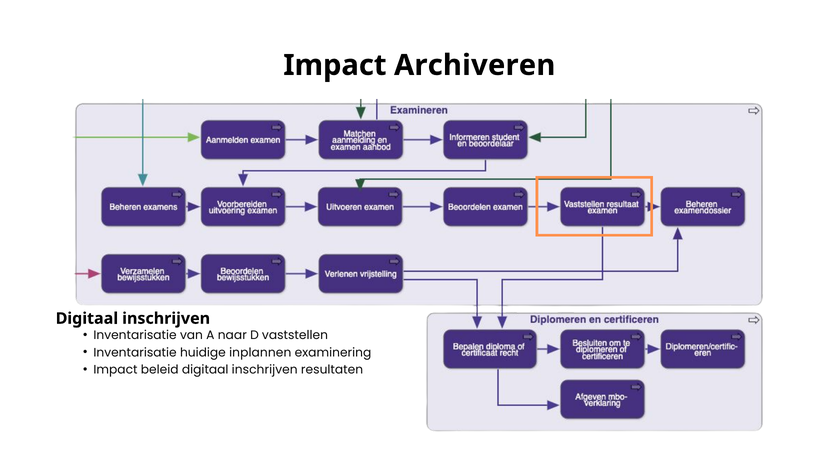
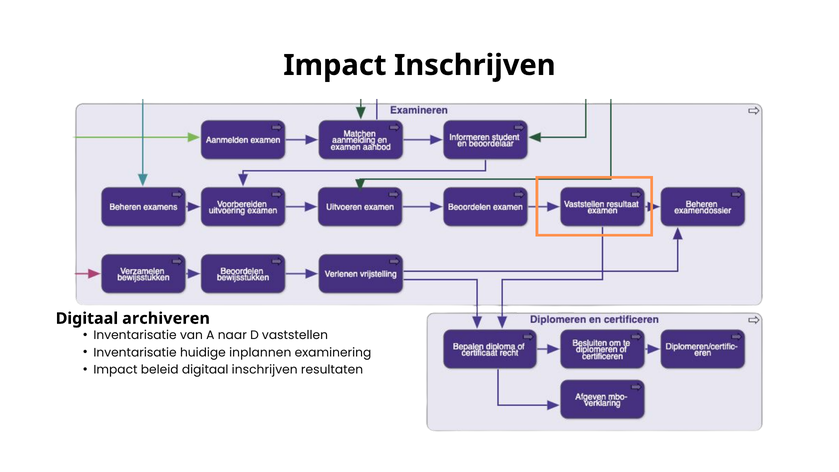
Impact Archiveren: Archiveren -> Inschrijven
inschrijven at (166, 318): inschrijven -> archiveren
